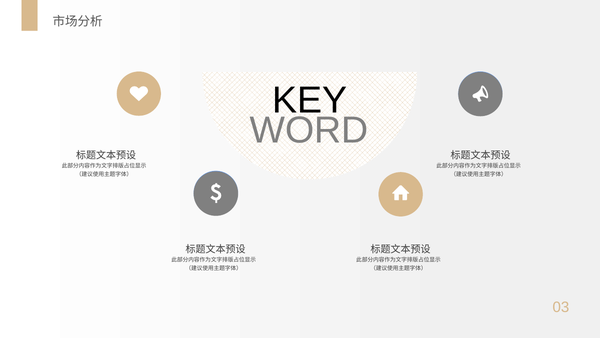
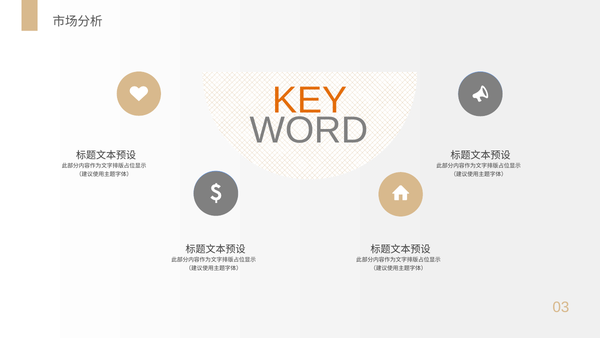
KEY colour: black -> orange
